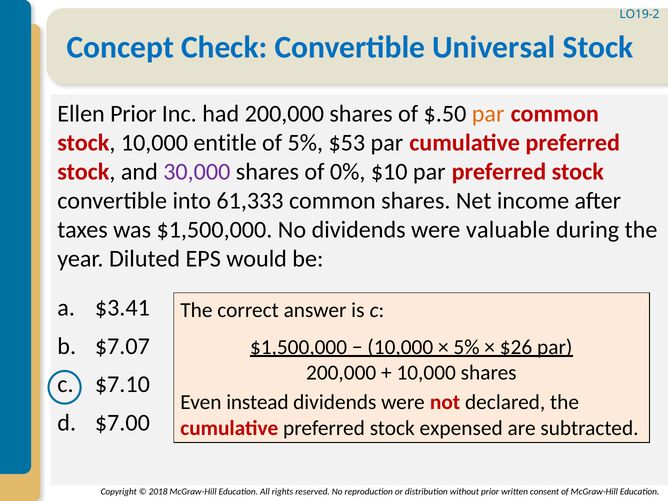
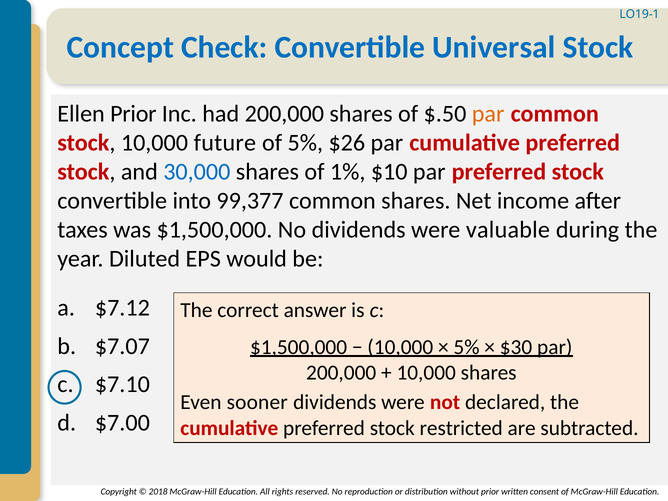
LO19-2: LO19-2 -> LO19-1
entitle: entitle -> future
$53: $53 -> $26
30,000 colour: purple -> blue
0%: 0% -> 1%
61,333: 61,333 -> 99,377
$3.41: $3.41 -> $7.12
$26: $26 -> $30
instead: instead -> sooner
expensed: expensed -> restricted
